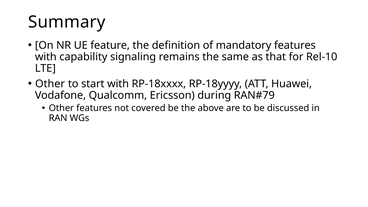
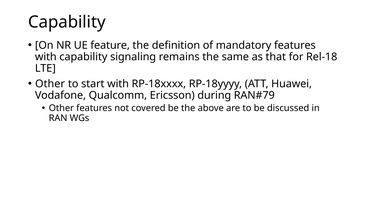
Summary at (67, 22): Summary -> Capability
Rel-10: Rel-10 -> Rel-18
